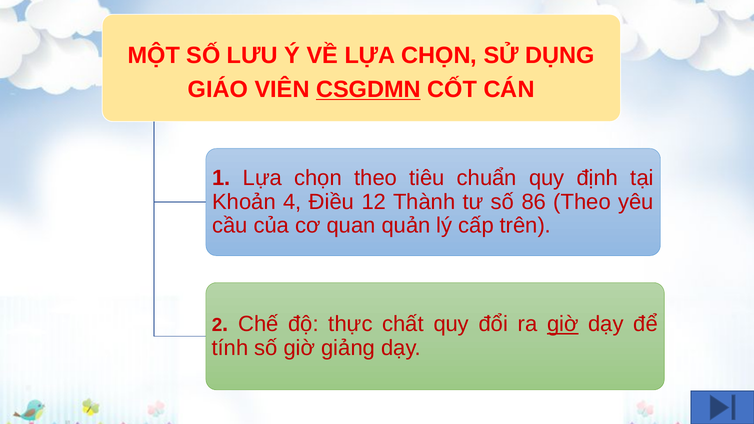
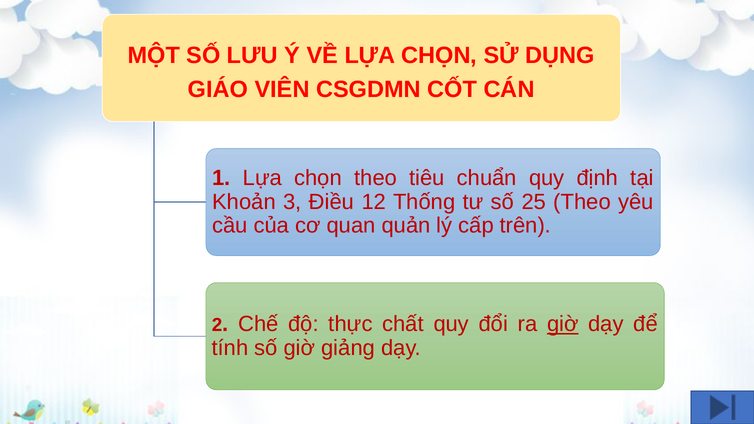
CSGDMN underline: present -> none
4: 4 -> 3
Thành: Thành -> Thống
86: 86 -> 25
